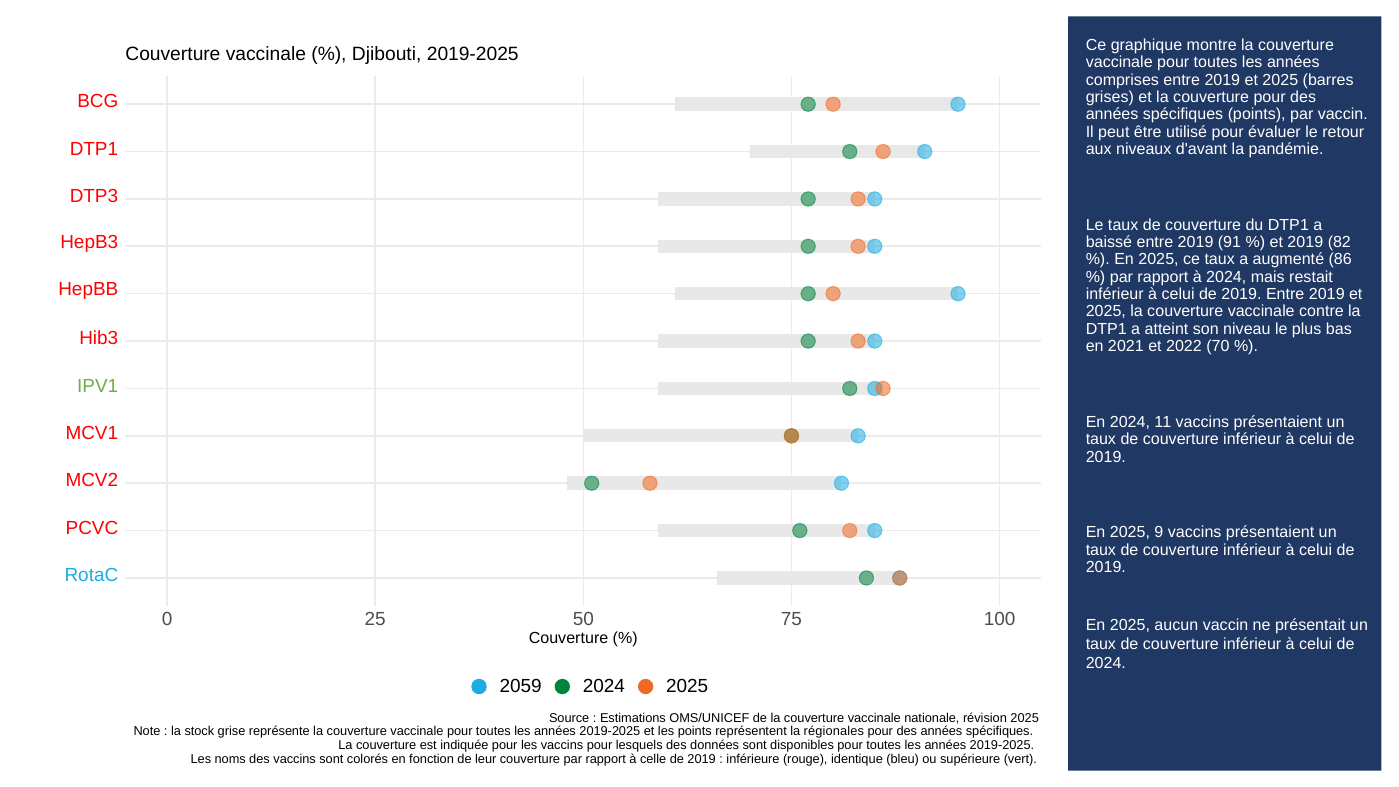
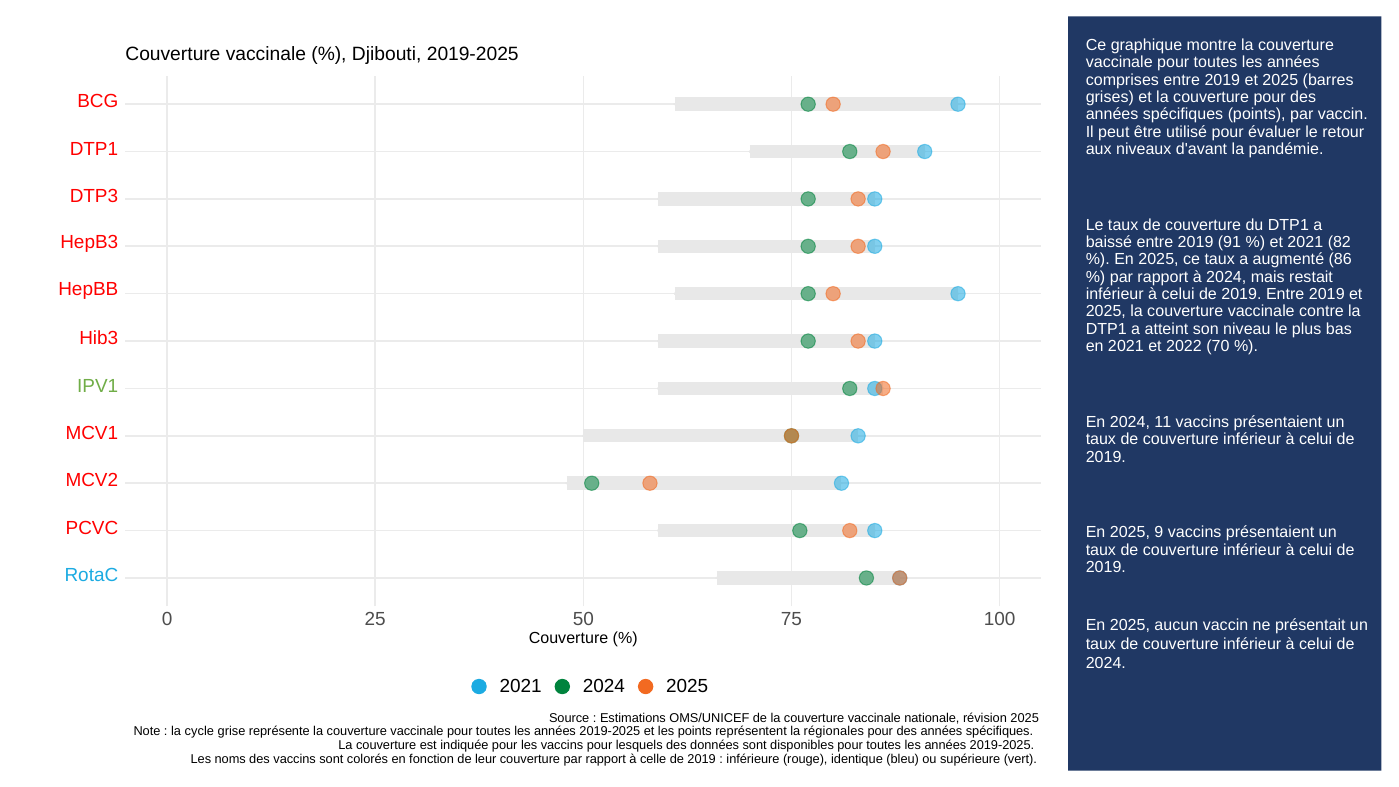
et 2019: 2019 -> 2021
2059 at (521, 686): 2059 -> 2021
stock: stock -> cycle
